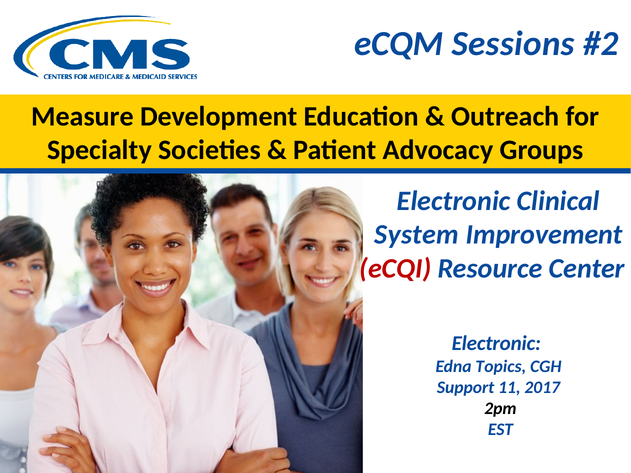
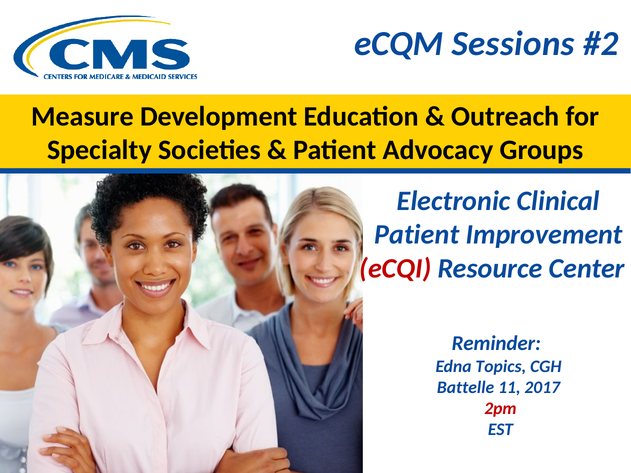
System at (417, 235): System -> Patient
Electronic at (496, 344): Electronic -> Reminder
Support: Support -> Battelle
2pm colour: black -> red
